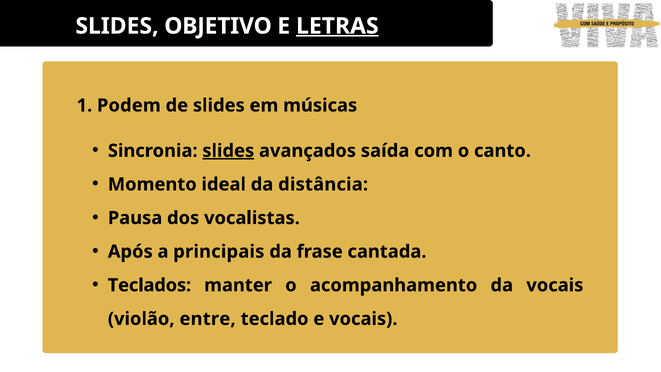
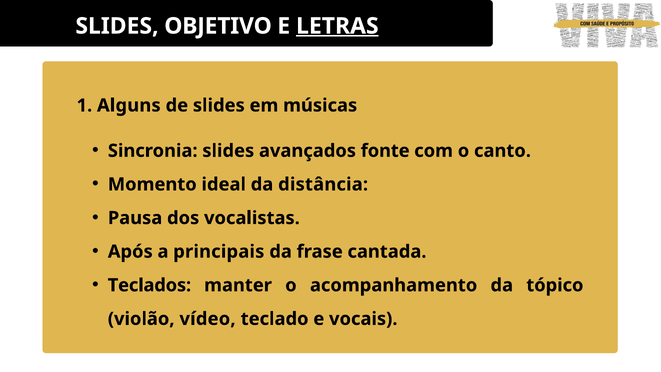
Podem: Podem -> Alguns
slides at (228, 151) underline: present -> none
saída: saída -> fonte
da vocais: vocais -> tópico
entre: entre -> vídeo
